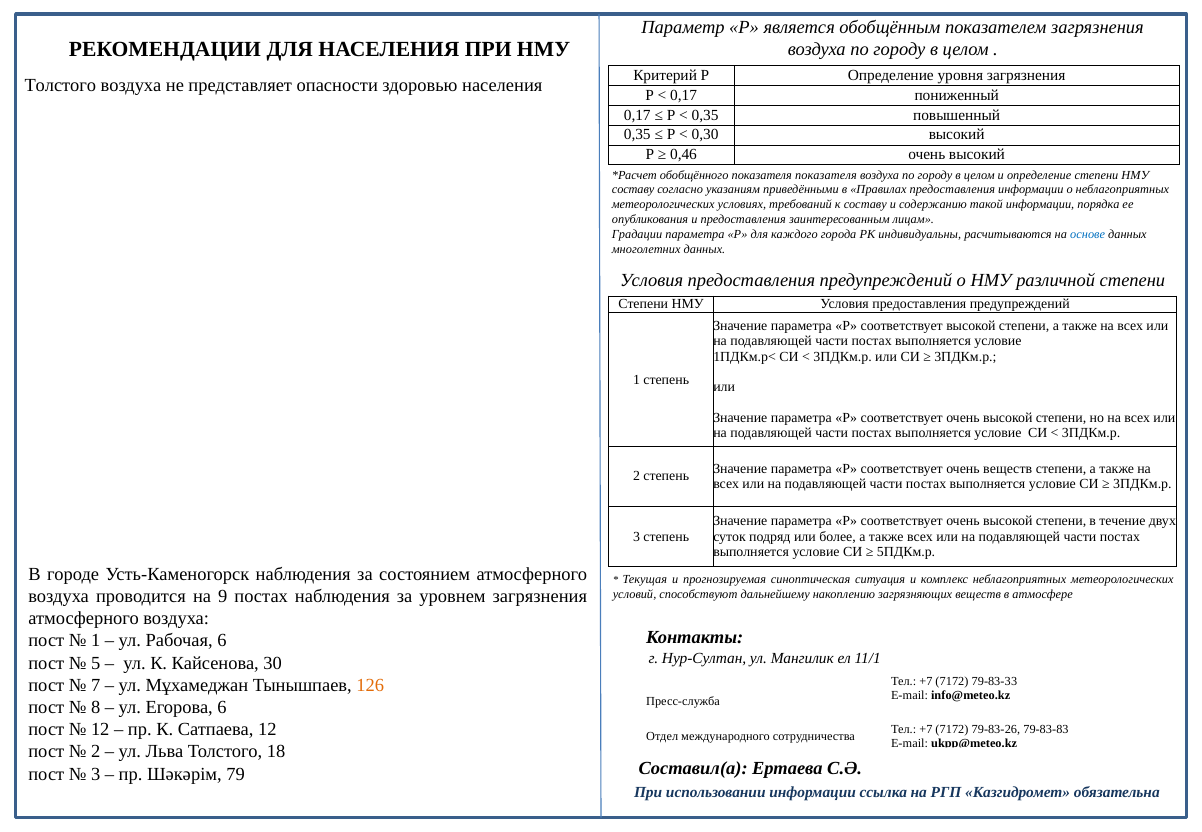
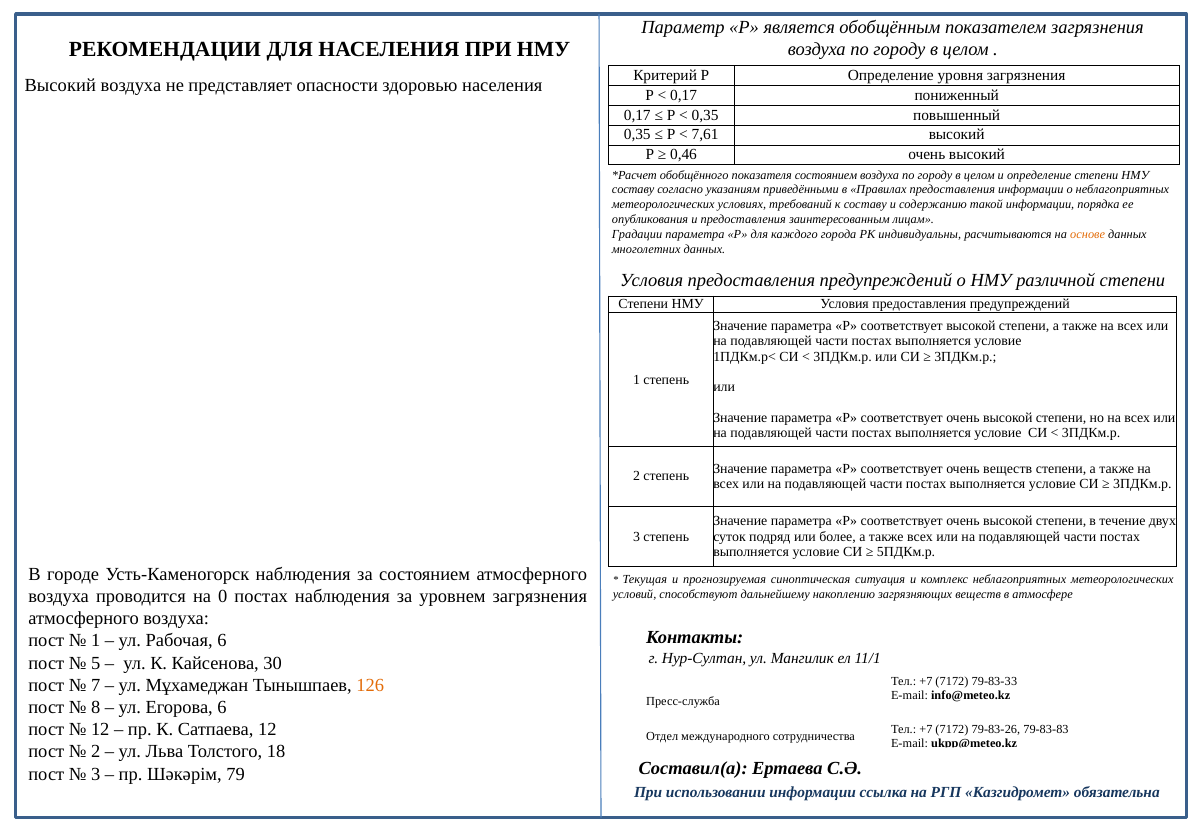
Толстого at (60, 85): Толстого -> Высокий
0,30: 0,30 -> 7,61
показателя показателя: показателя -> состоянием
основе colour: blue -> orange
9: 9 -> 0
